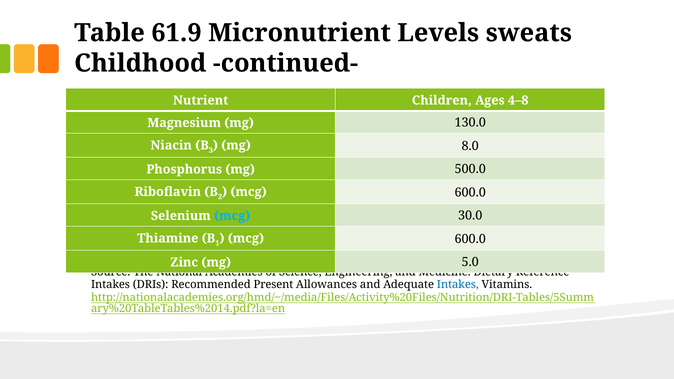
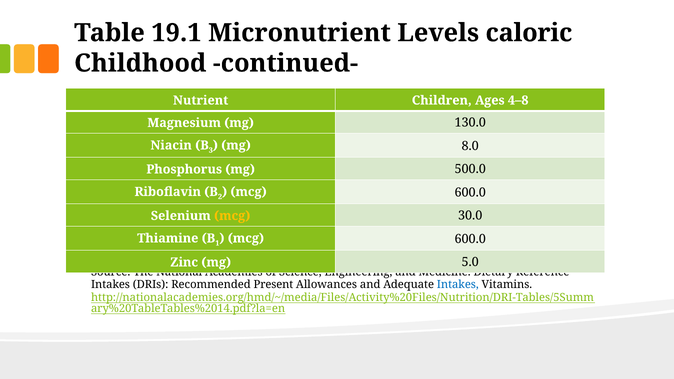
61.9: 61.9 -> 19.1
sweats: sweats -> caloric
mcg at (232, 216) colour: light blue -> yellow
